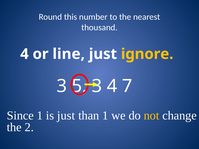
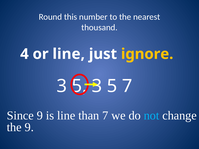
4 at (112, 86): 4 -> 5
Since 1: 1 -> 9
is just: just -> line
than 1: 1 -> 7
not colour: yellow -> light blue
the 2: 2 -> 9
